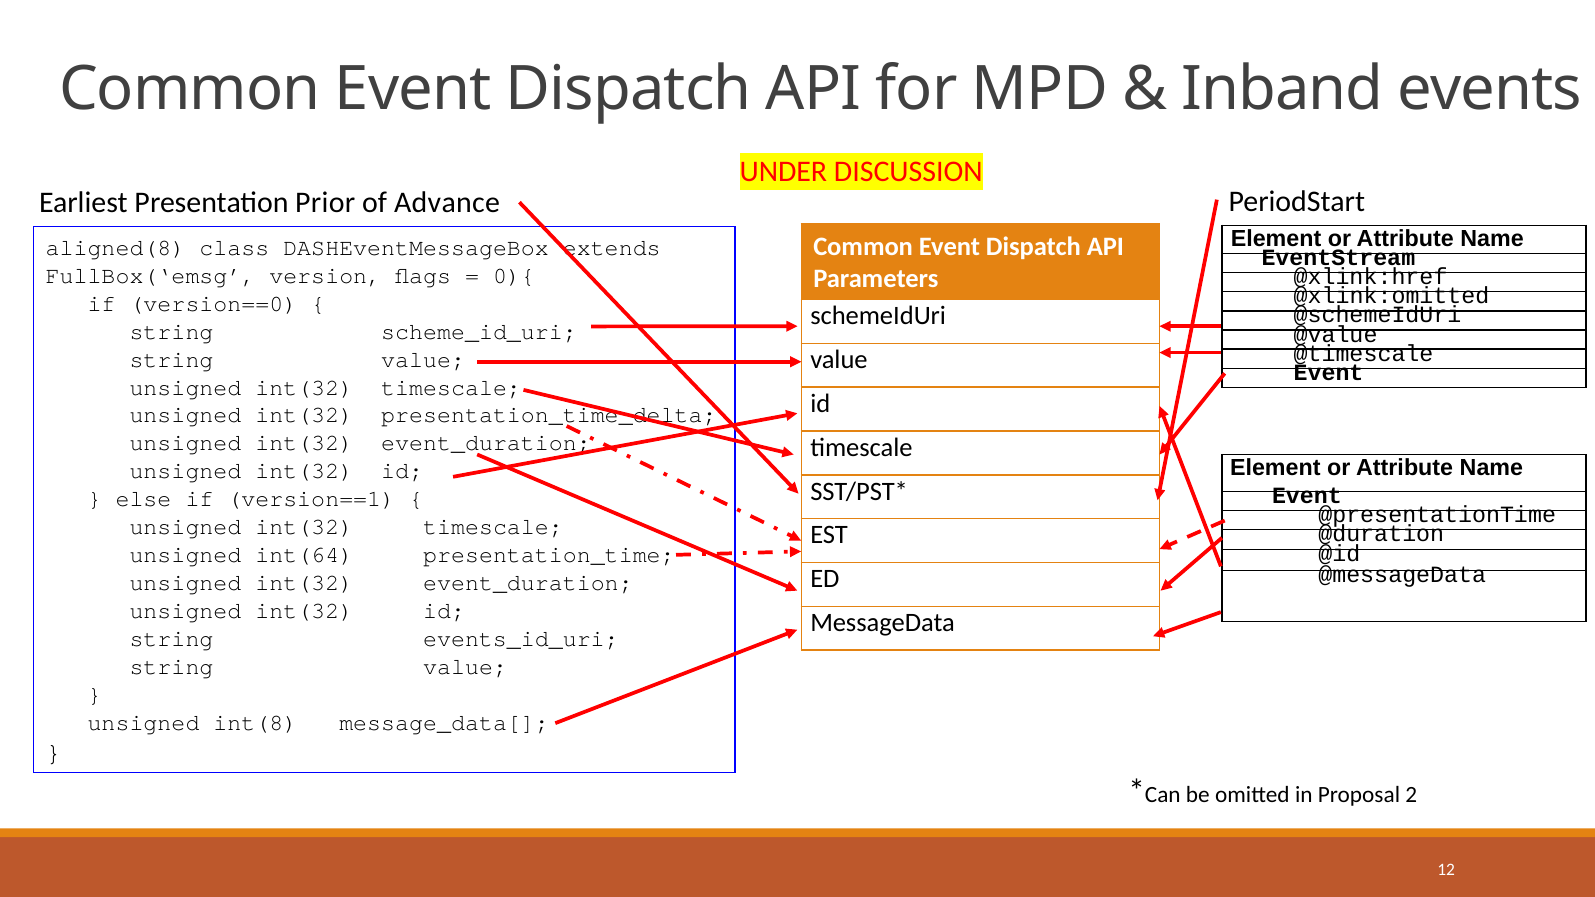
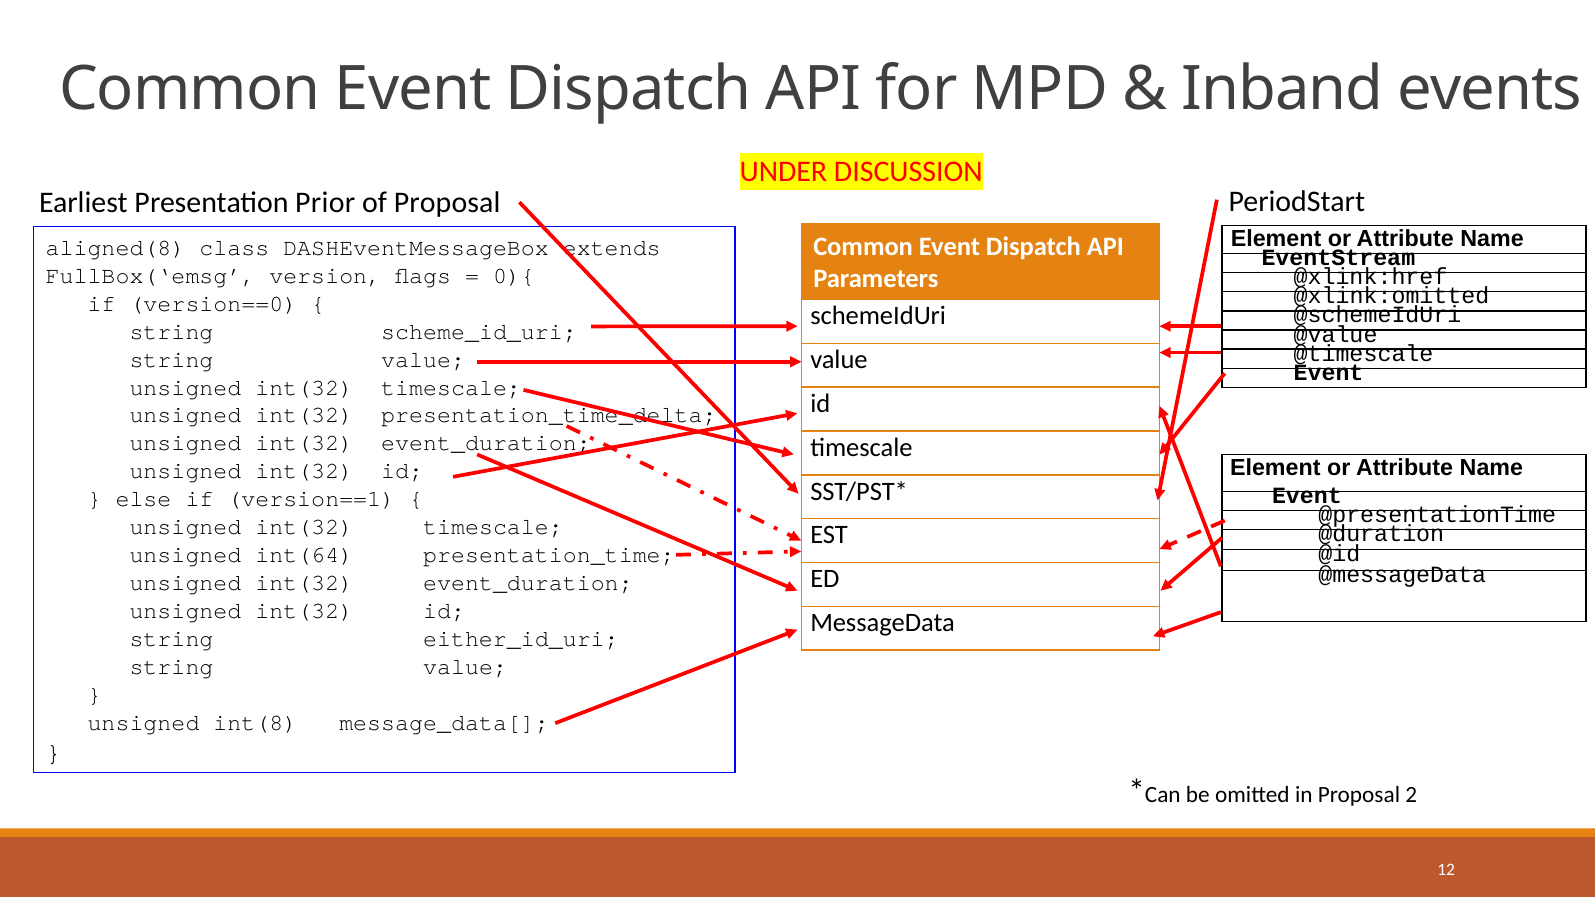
of Advance: Advance -> Proposal
events_id_uri: events_id_uri -> either_id_uri
